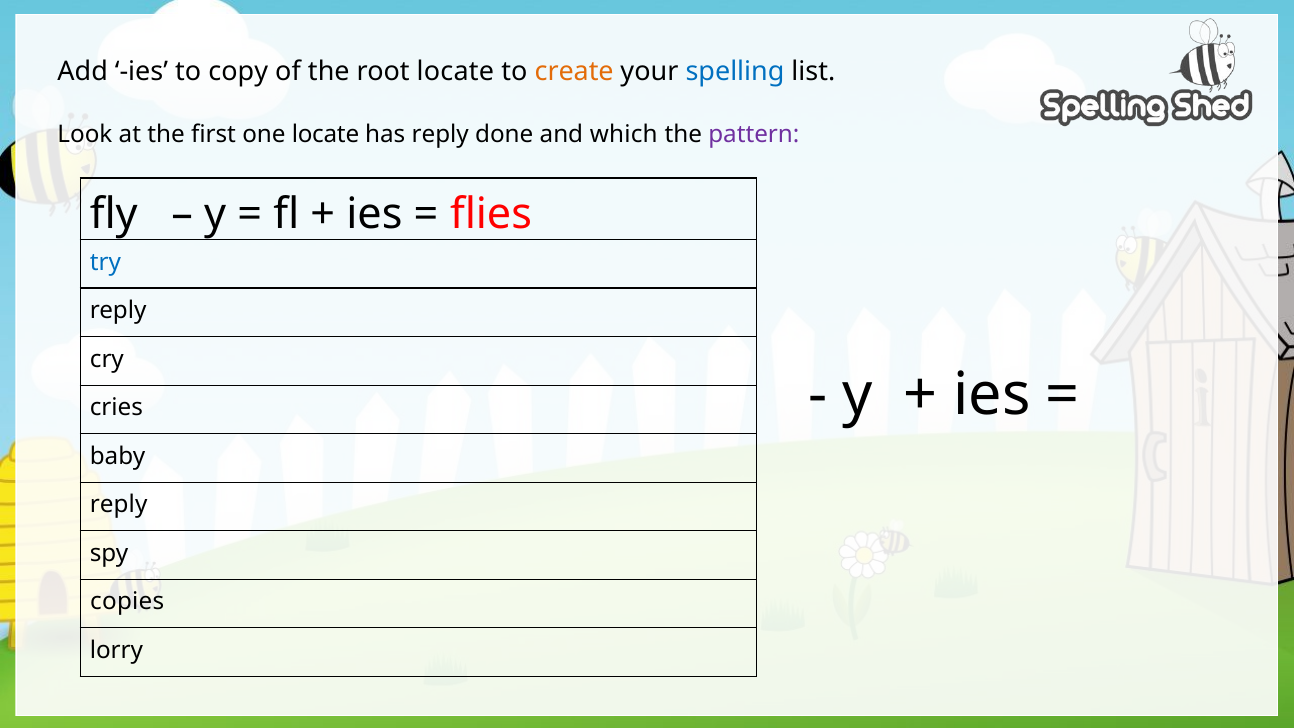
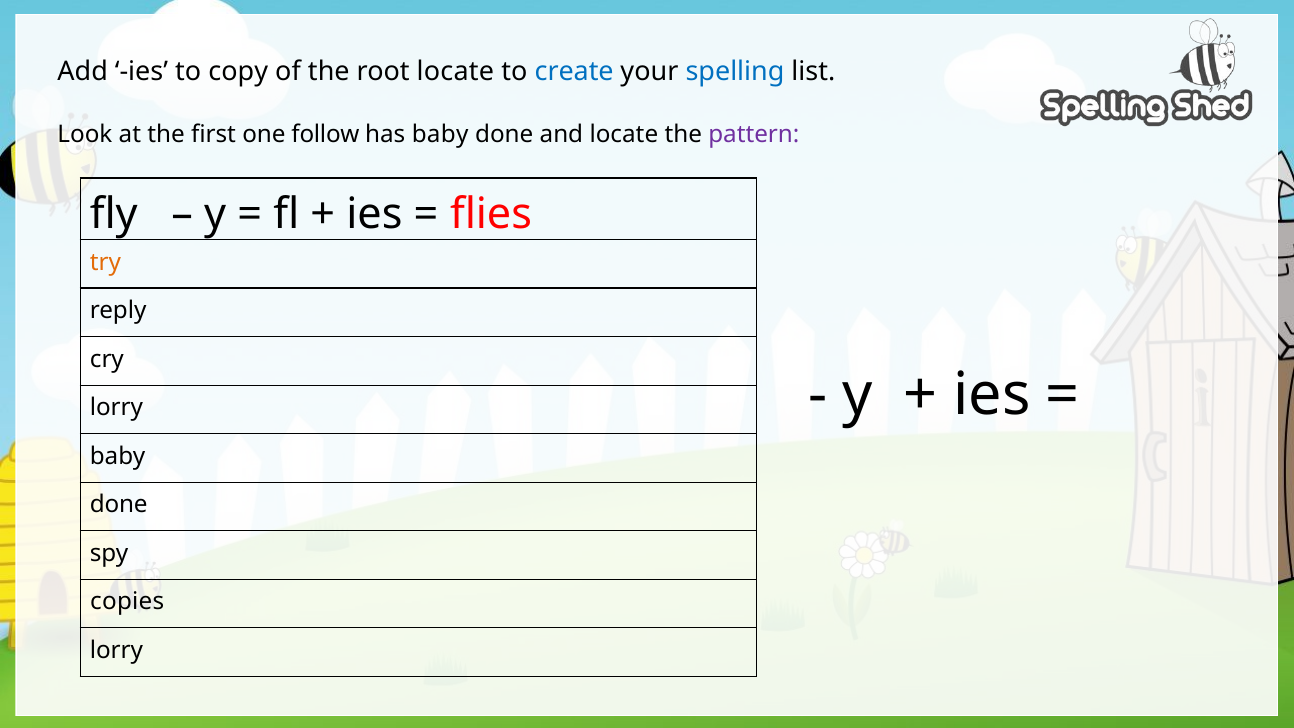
create colour: orange -> blue
one locate: locate -> follow
has reply: reply -> baby
and which: which -> locate
try colour: blue -> orange
cries at (116, 408): cries -> lorry
reply at (119, 505): reply -> done
